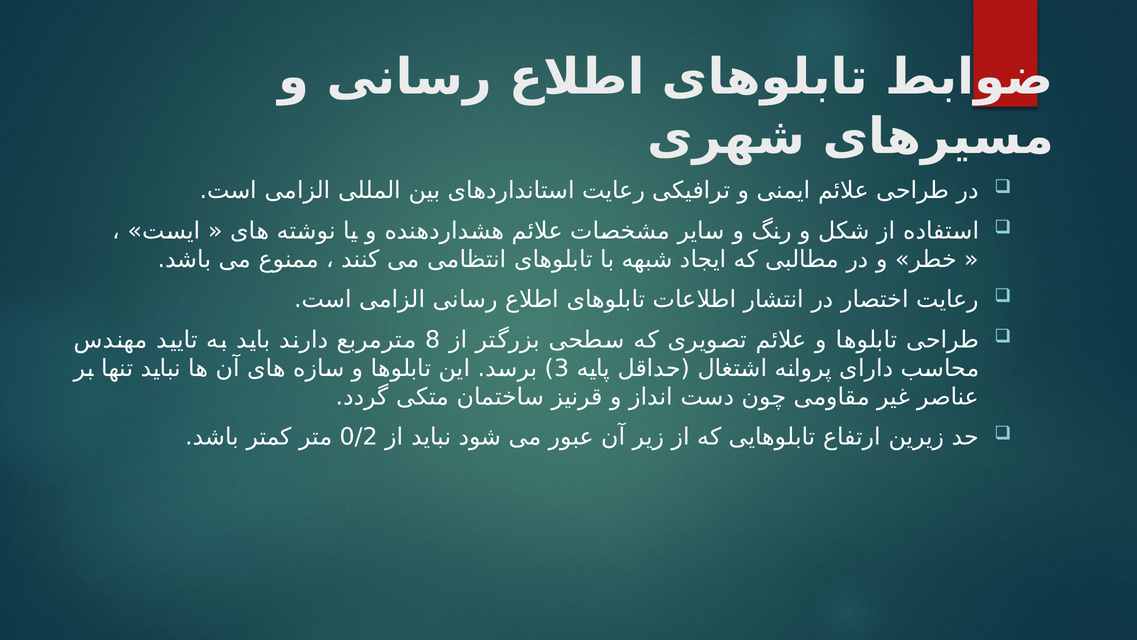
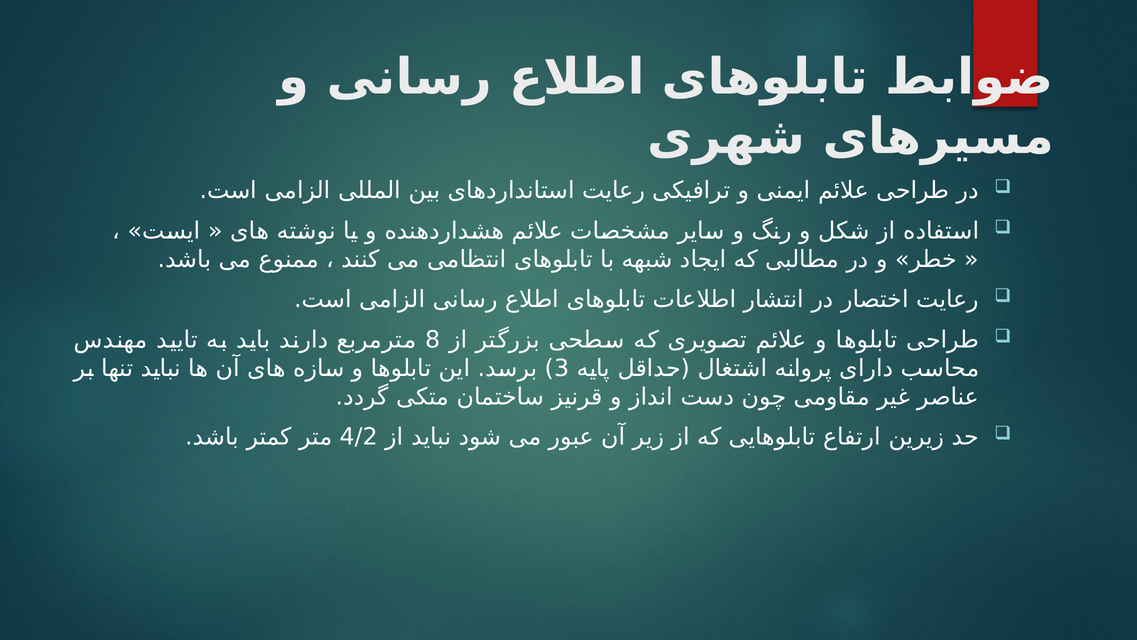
0/2: 0/2 -> 4/2
